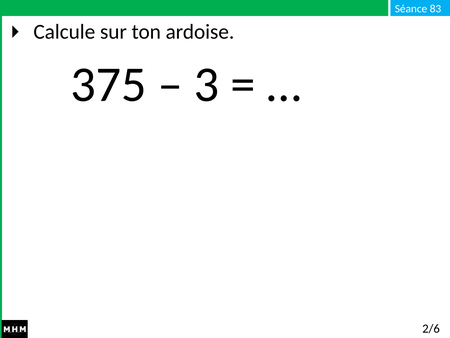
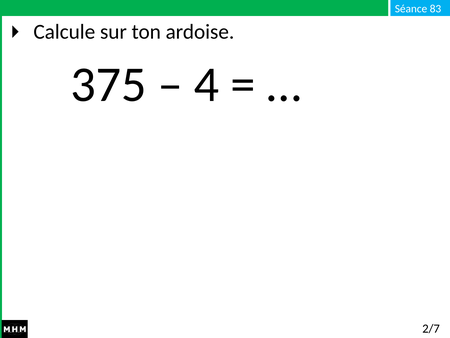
3: 3 -> 4
2/6: 2/6 -> 2/7
